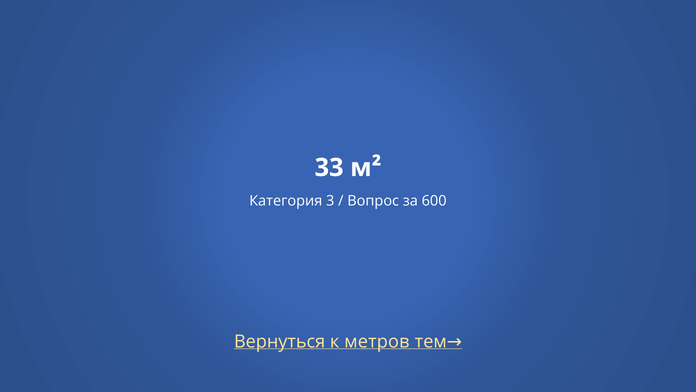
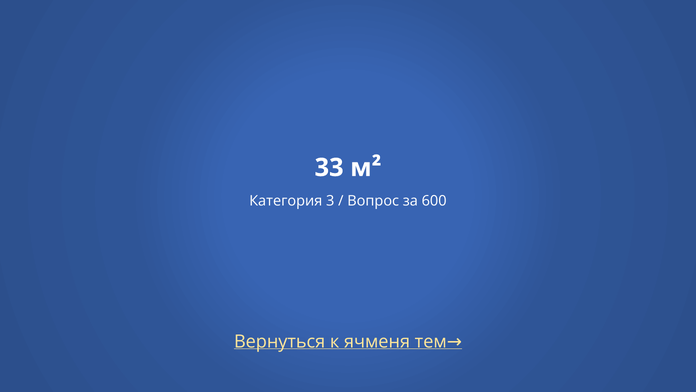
метров: метров -> ячменя
